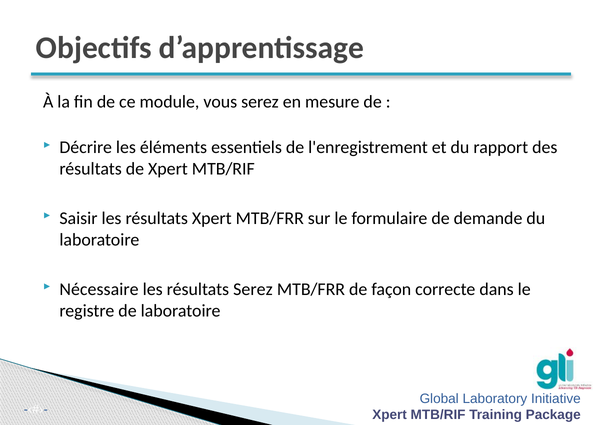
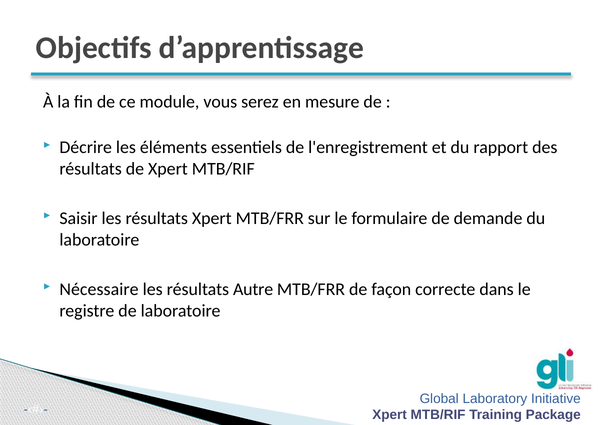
résultats Serez: Serez -> Autre
